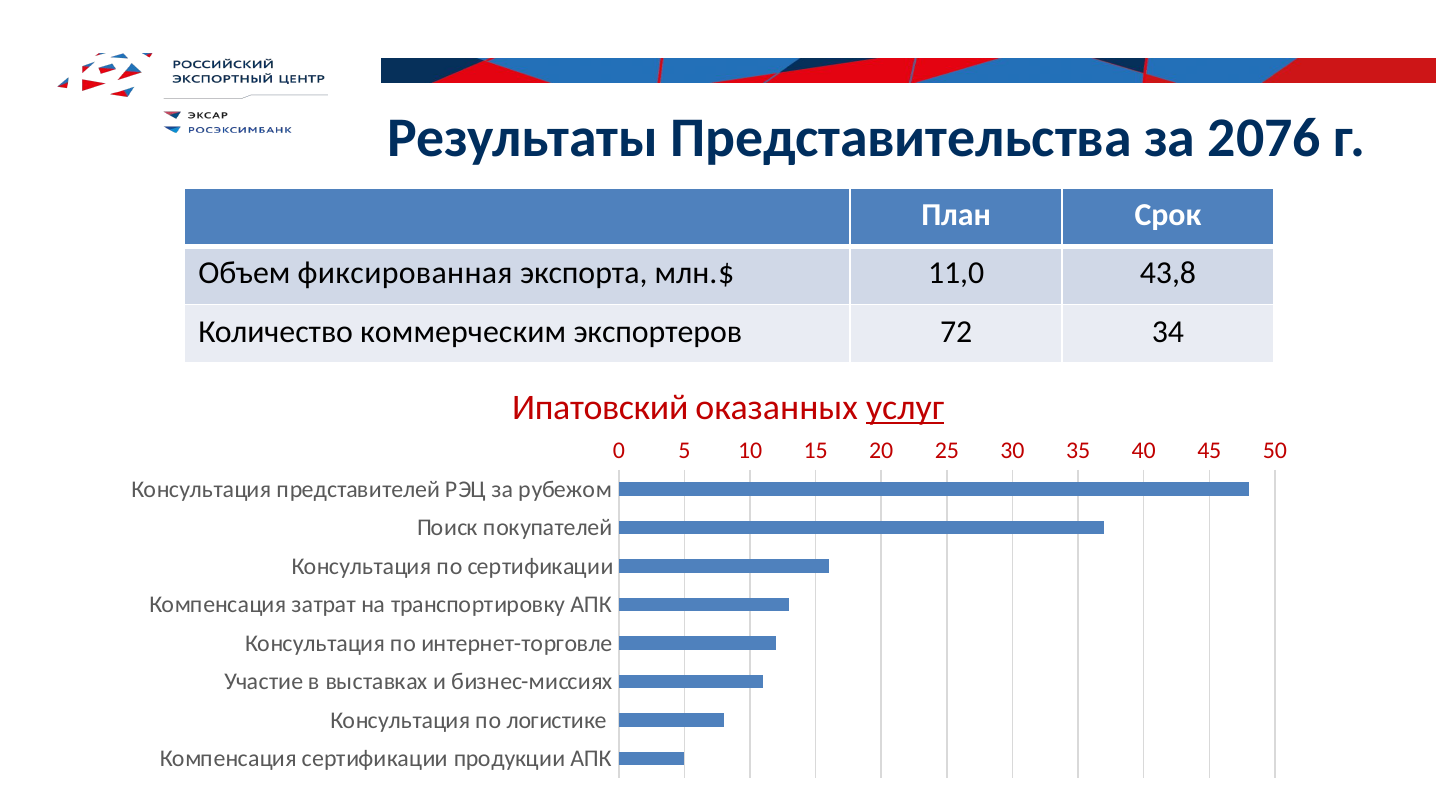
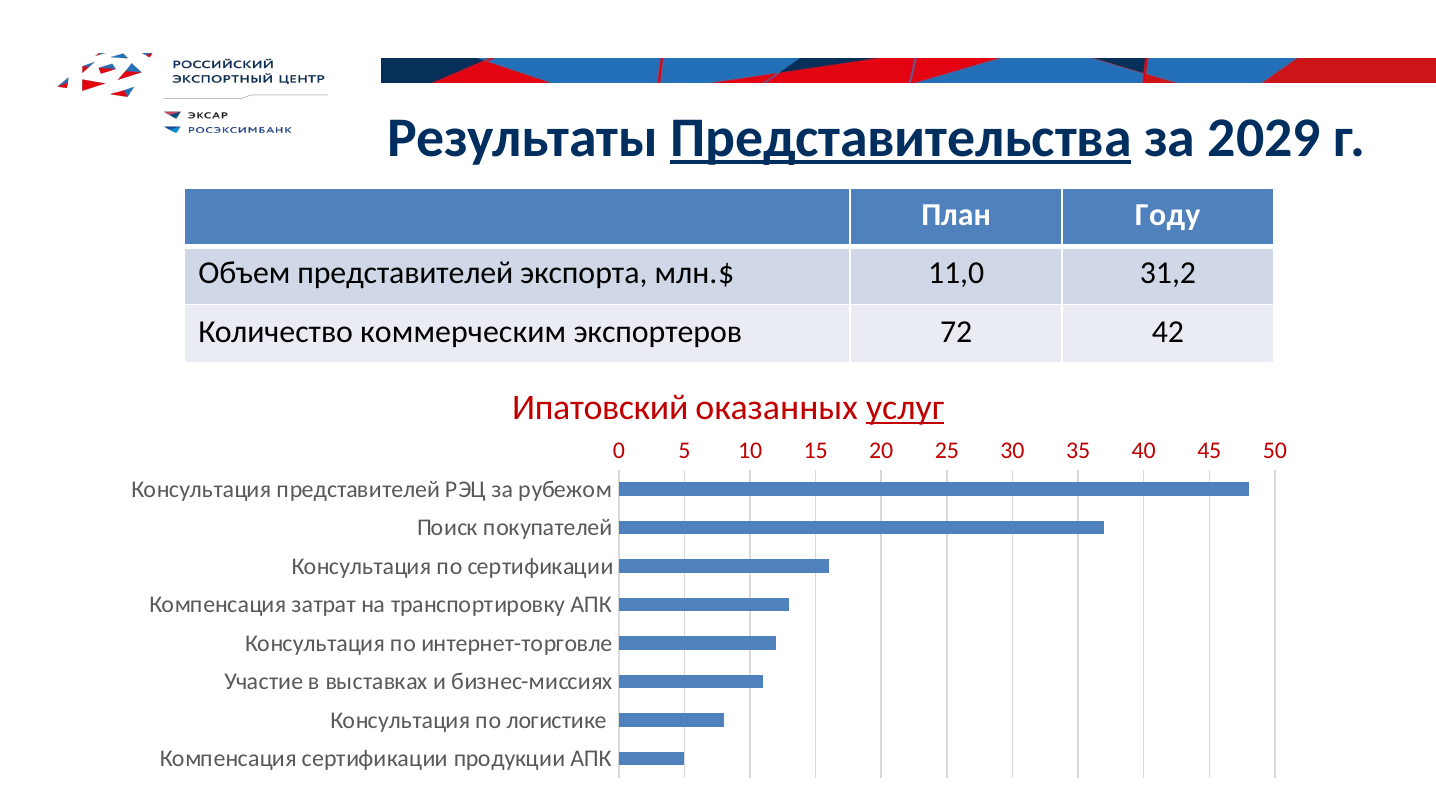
Представительства underline: none -> present
2076: 2076 -> 2029
Срок: Срок -> Году
Объем фиксированная: фиксированная -> представителей
43,8: 43,8 -> 31,2
34: 34 -> 42
